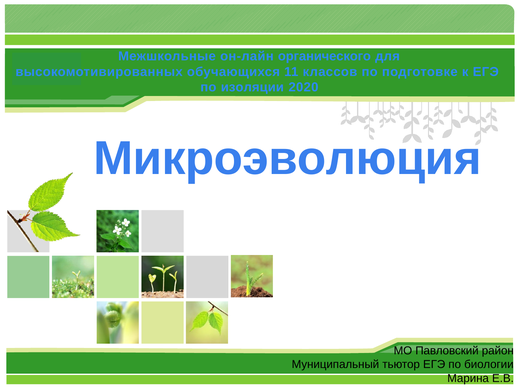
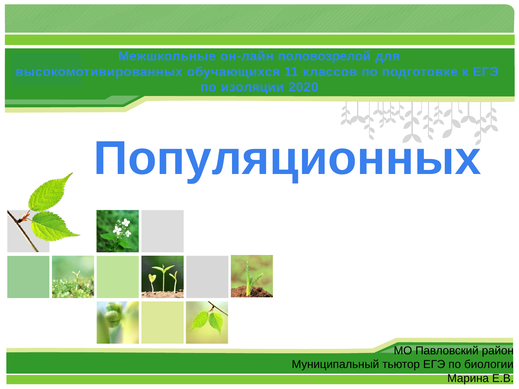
органического: органического -> половозрелой
Микроэволюция: Микроэволюция -> Популяционных
